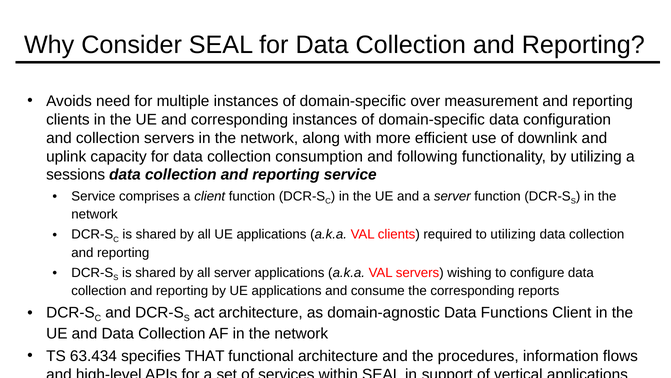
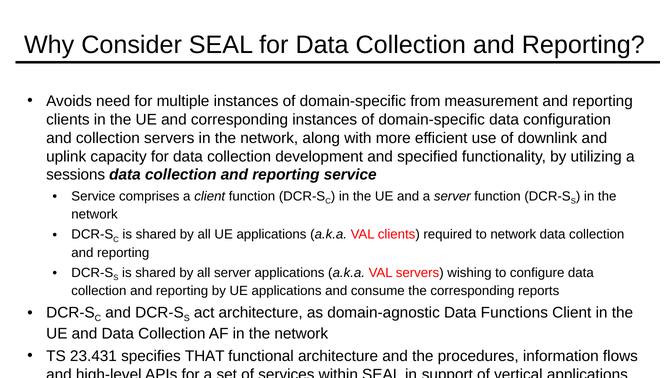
over: over -> from
consumption: consumption -> development
following: following -> specified
to utilizing: utilizing -> network
63.434: 63.434 -> 23.431
